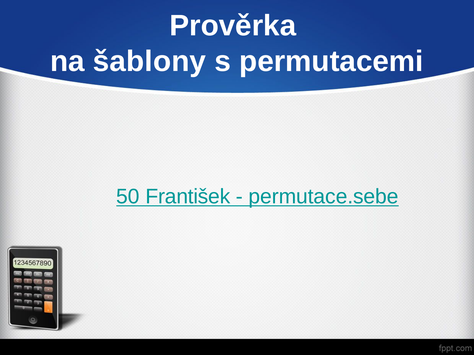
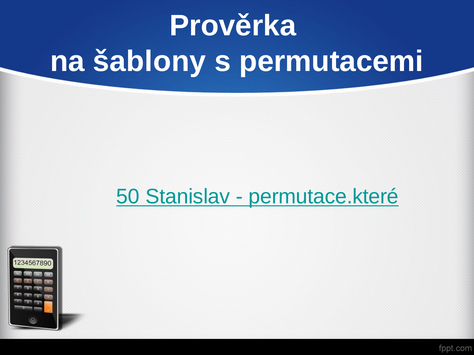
František: František -> Stanislav
permutace.sebe: permutace.sebe -> permutace.které
